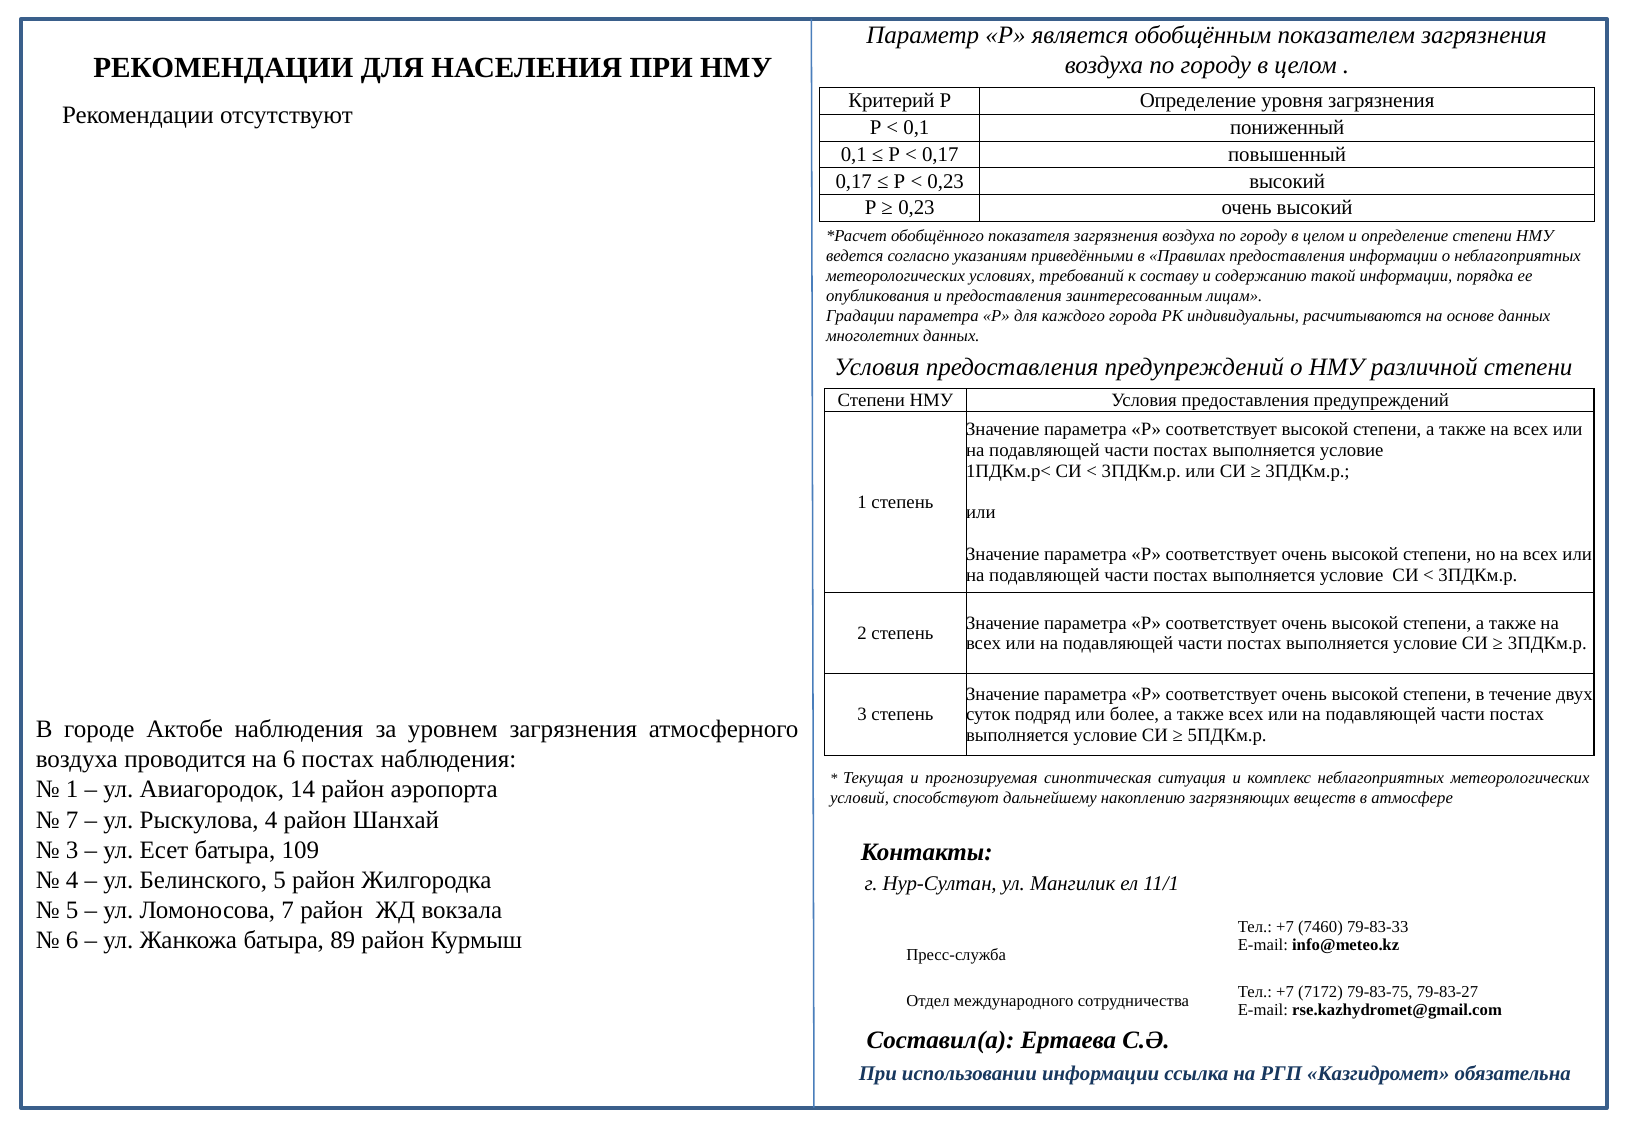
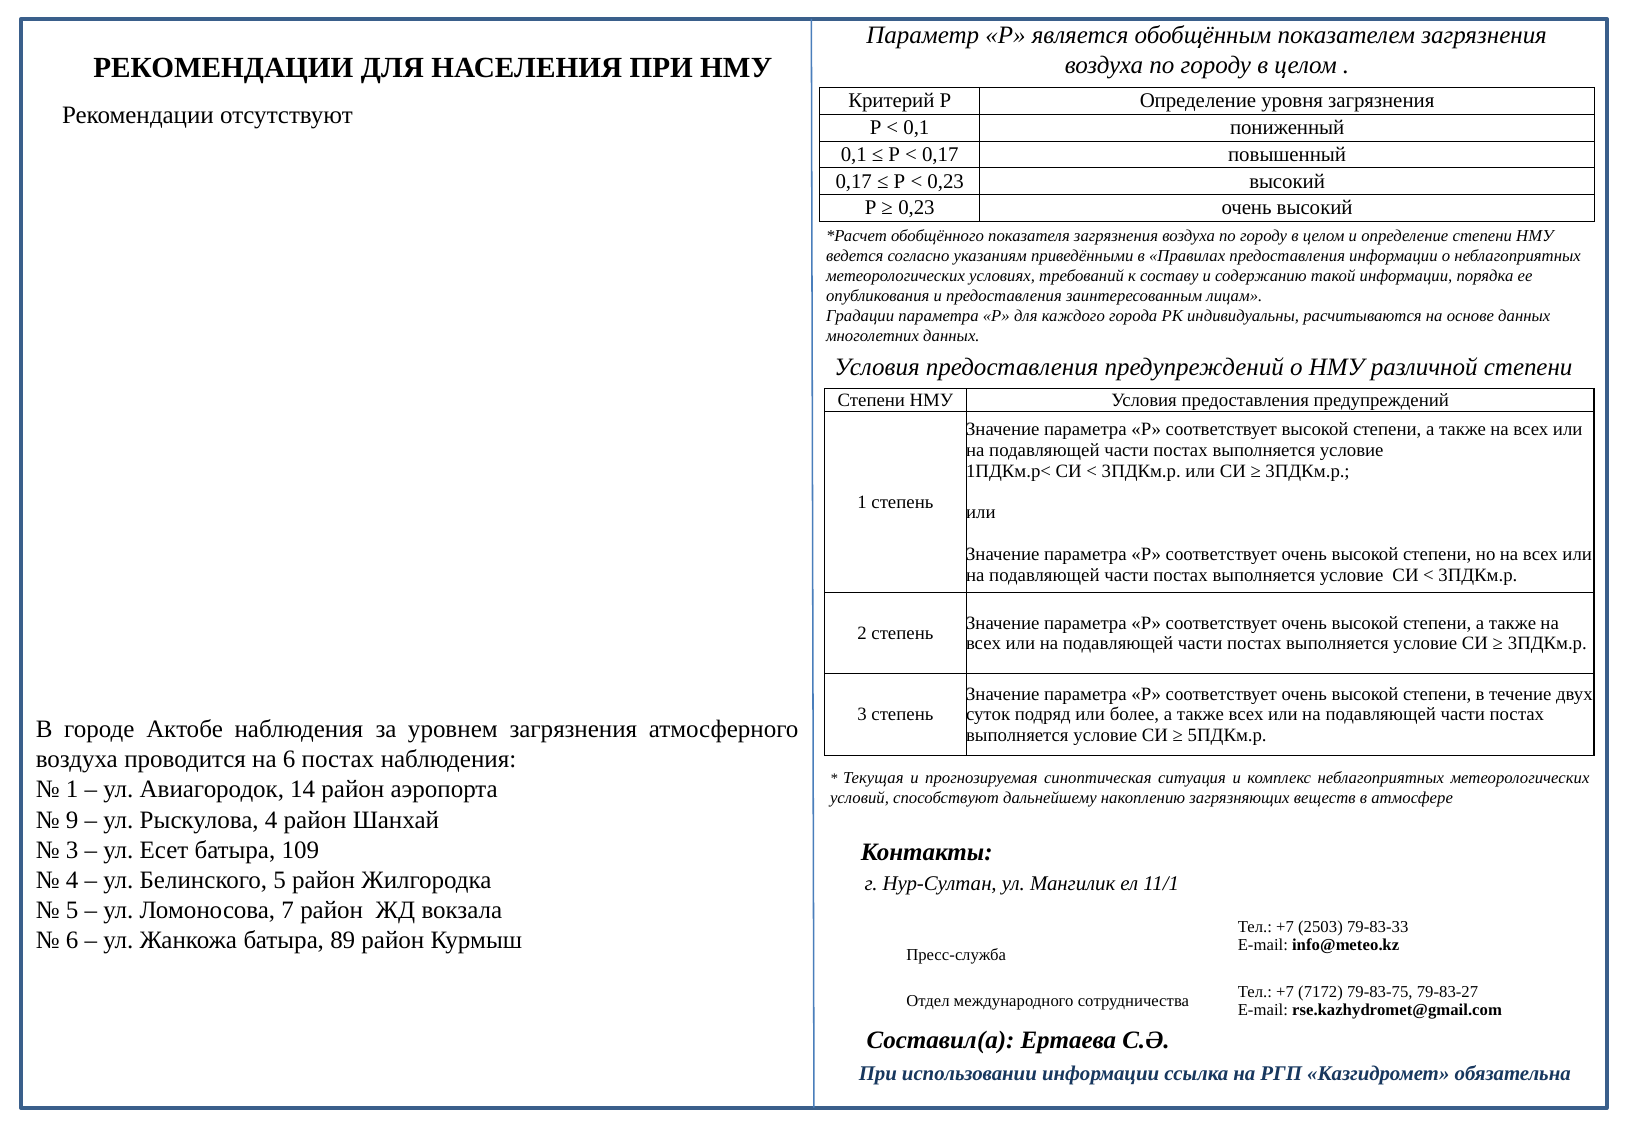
7 at (72, 820): 7 -> 9
7460: 7460 -> 2503
